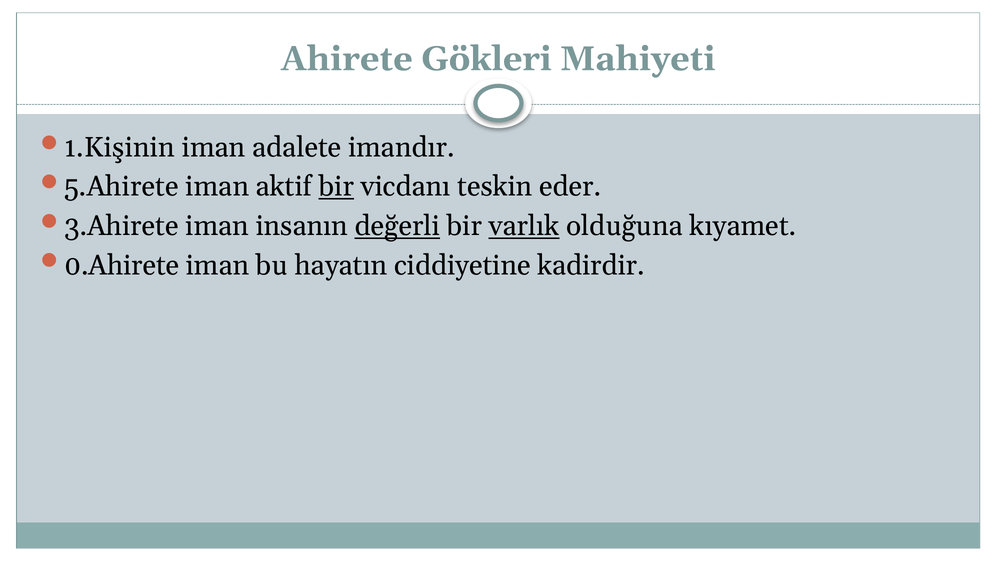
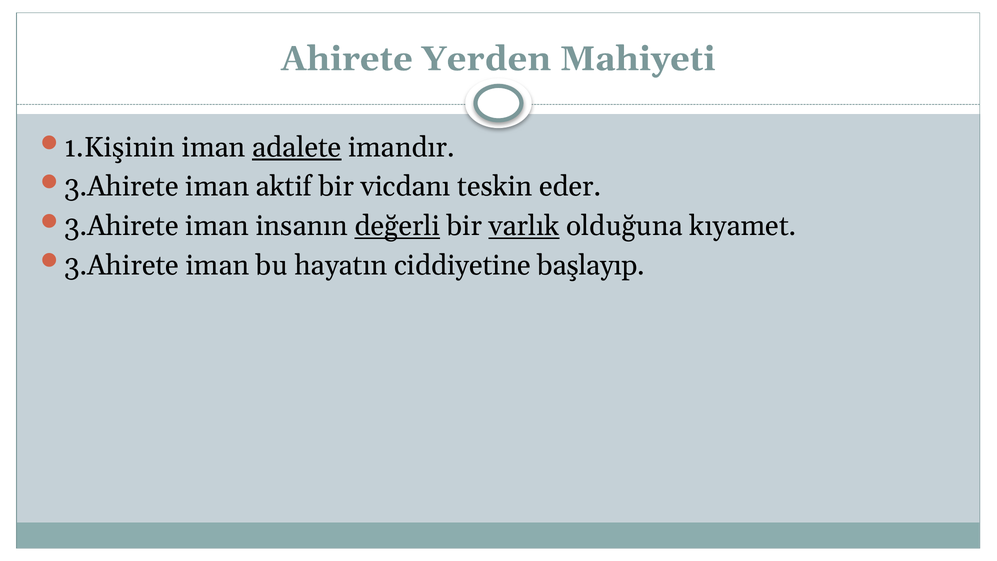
Gökleri: Gökleri -> Yerden
adalete underline: none -> present
5.Ahirete at (121, 187): 5.Ahirete -> 3.Ahirete
bir at (336, 187) underline: present -> none
0.Ahirete at (122, 265): 0.Ahirete -> 3.Ahirete
kadirdir: kadirdir -> başlayıp
